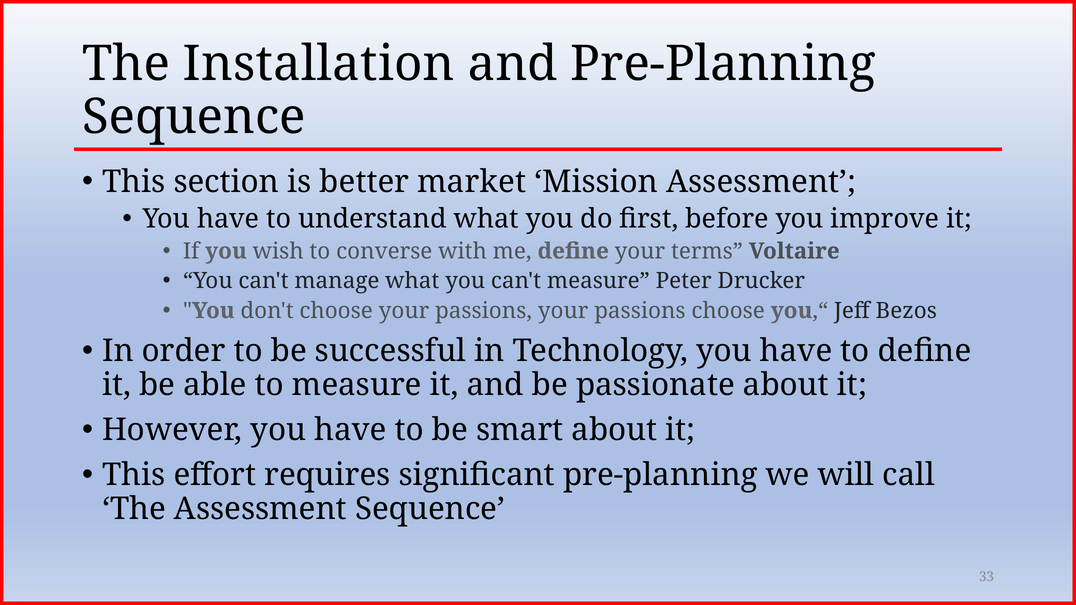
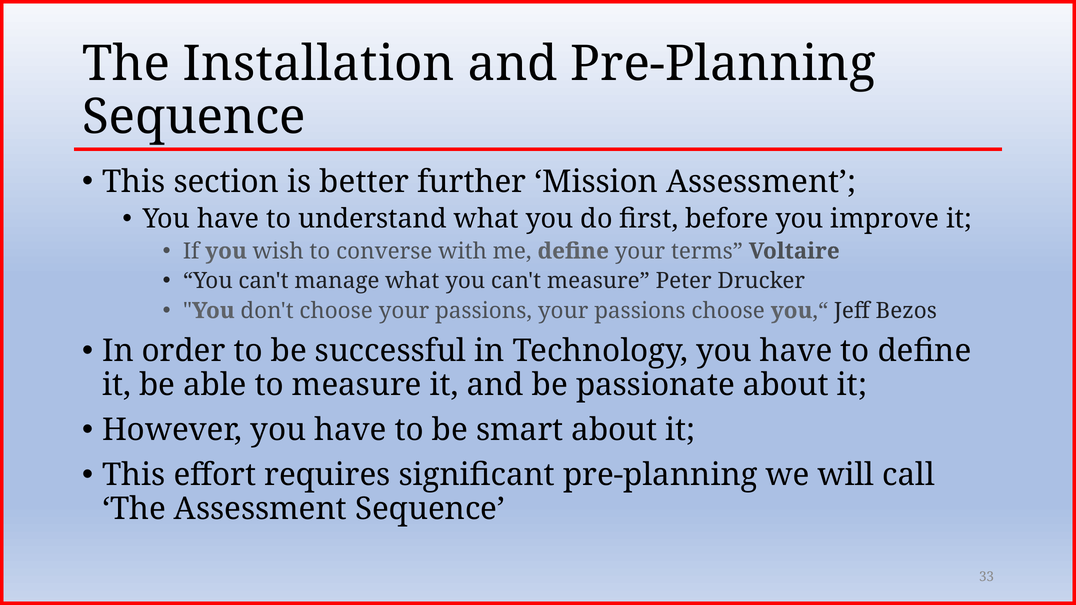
market: market -> further
